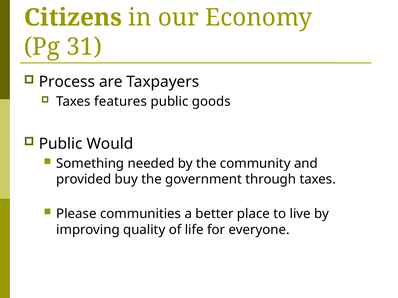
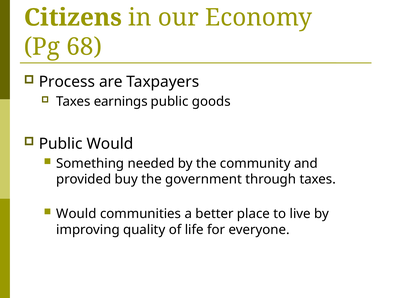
31: 31 -> 68
features: features -> earnings
Please at (76, 214): Please -> Would
